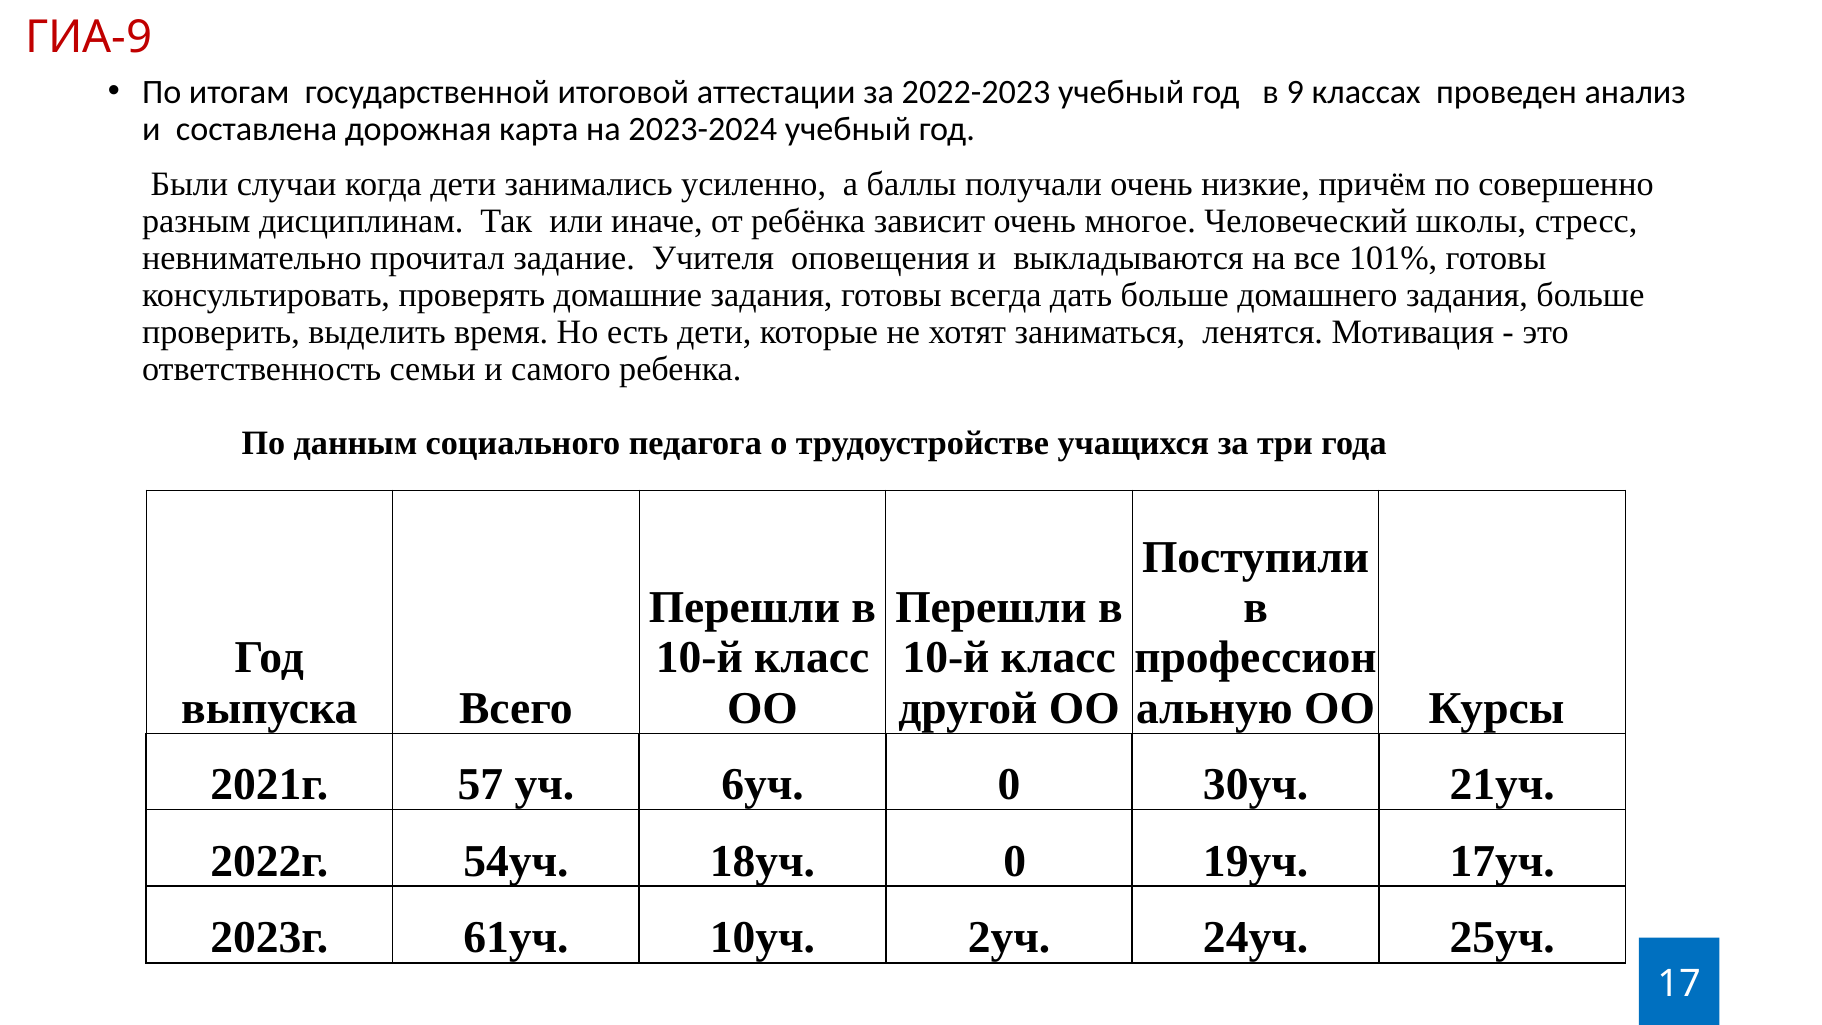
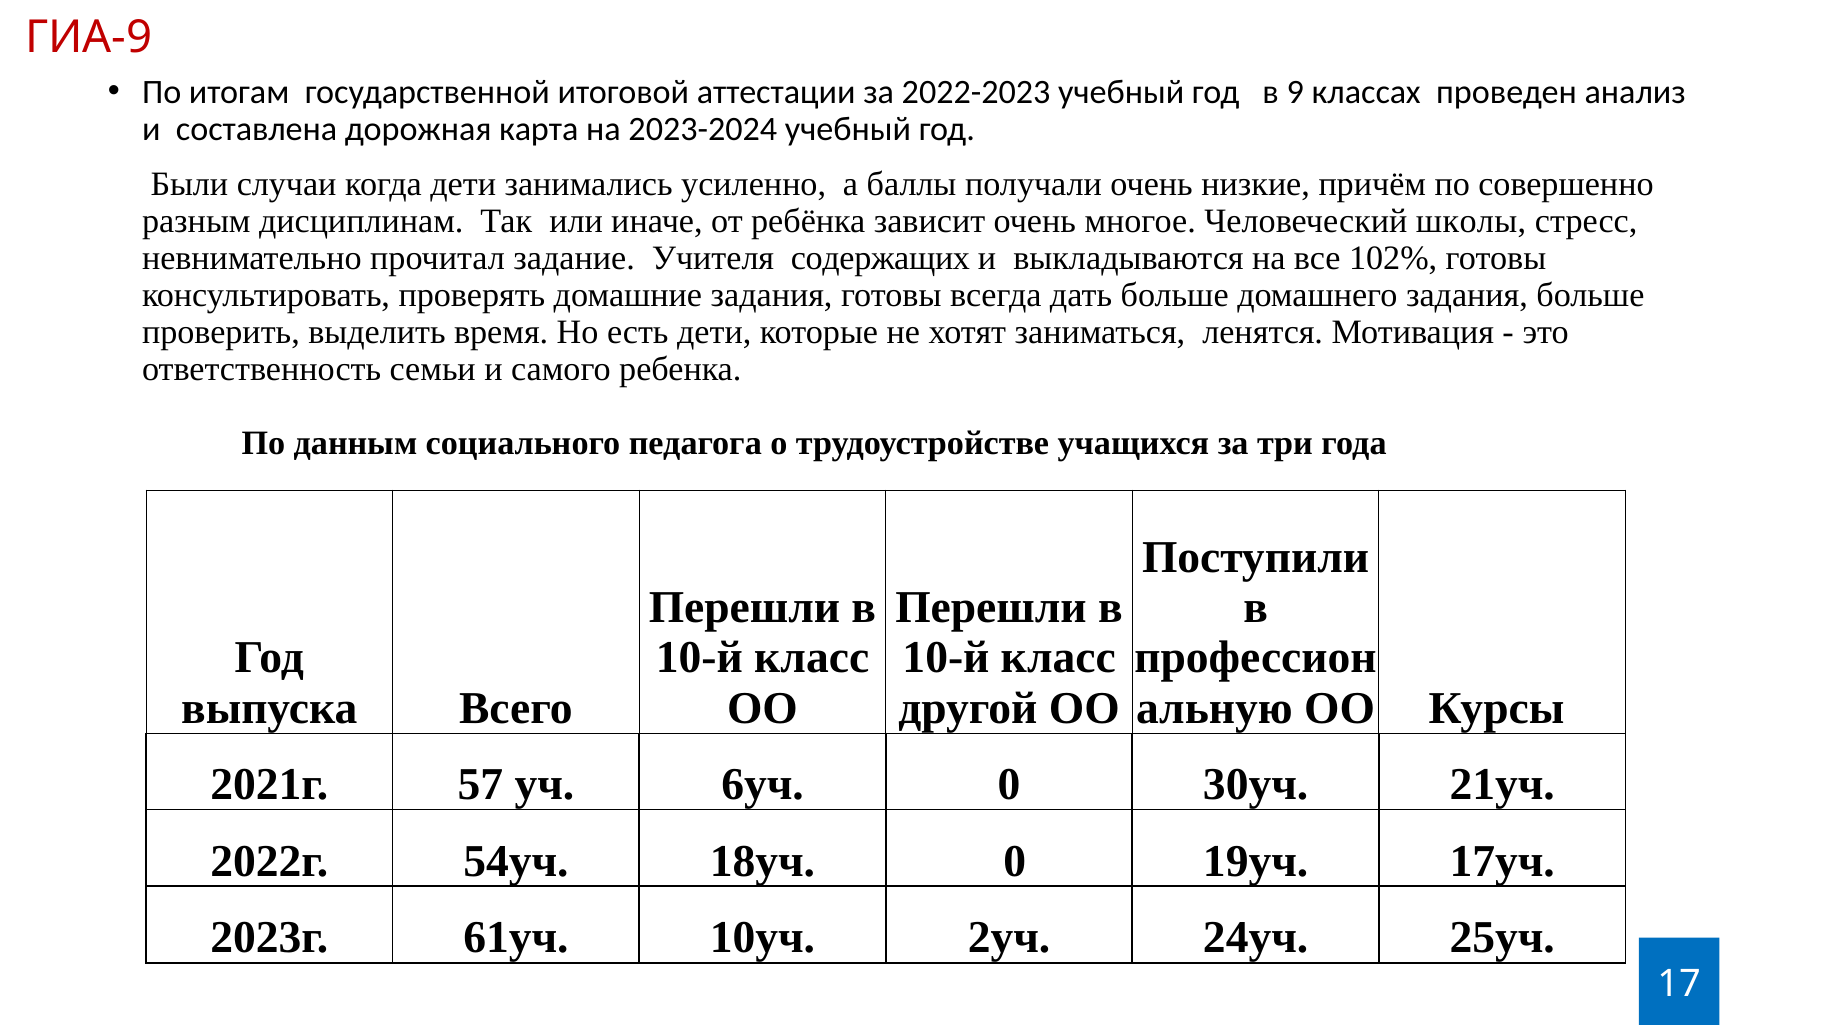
оповещения: оповещения -> содержащих
101%: 101% -> 102%
